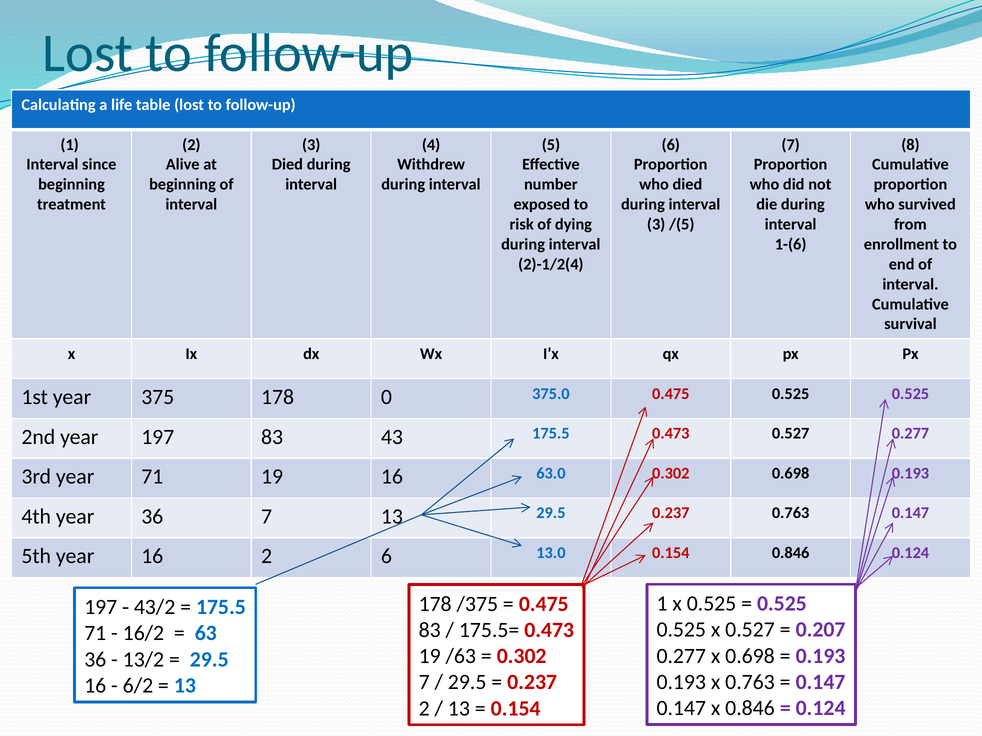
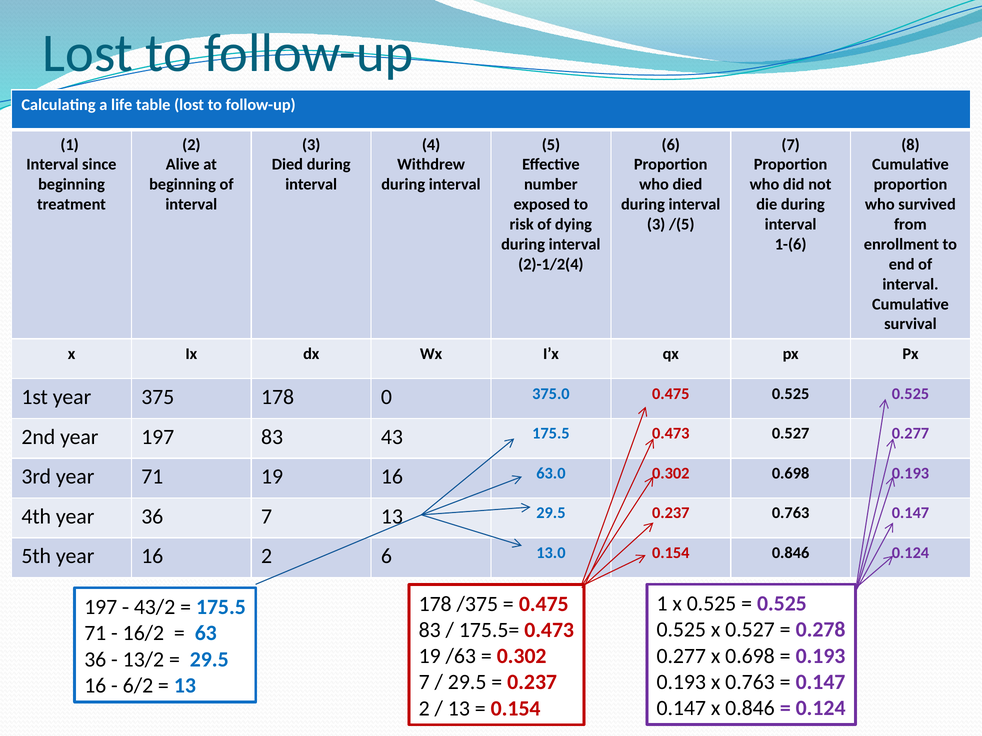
0.207: 0.207 -> 0.278
